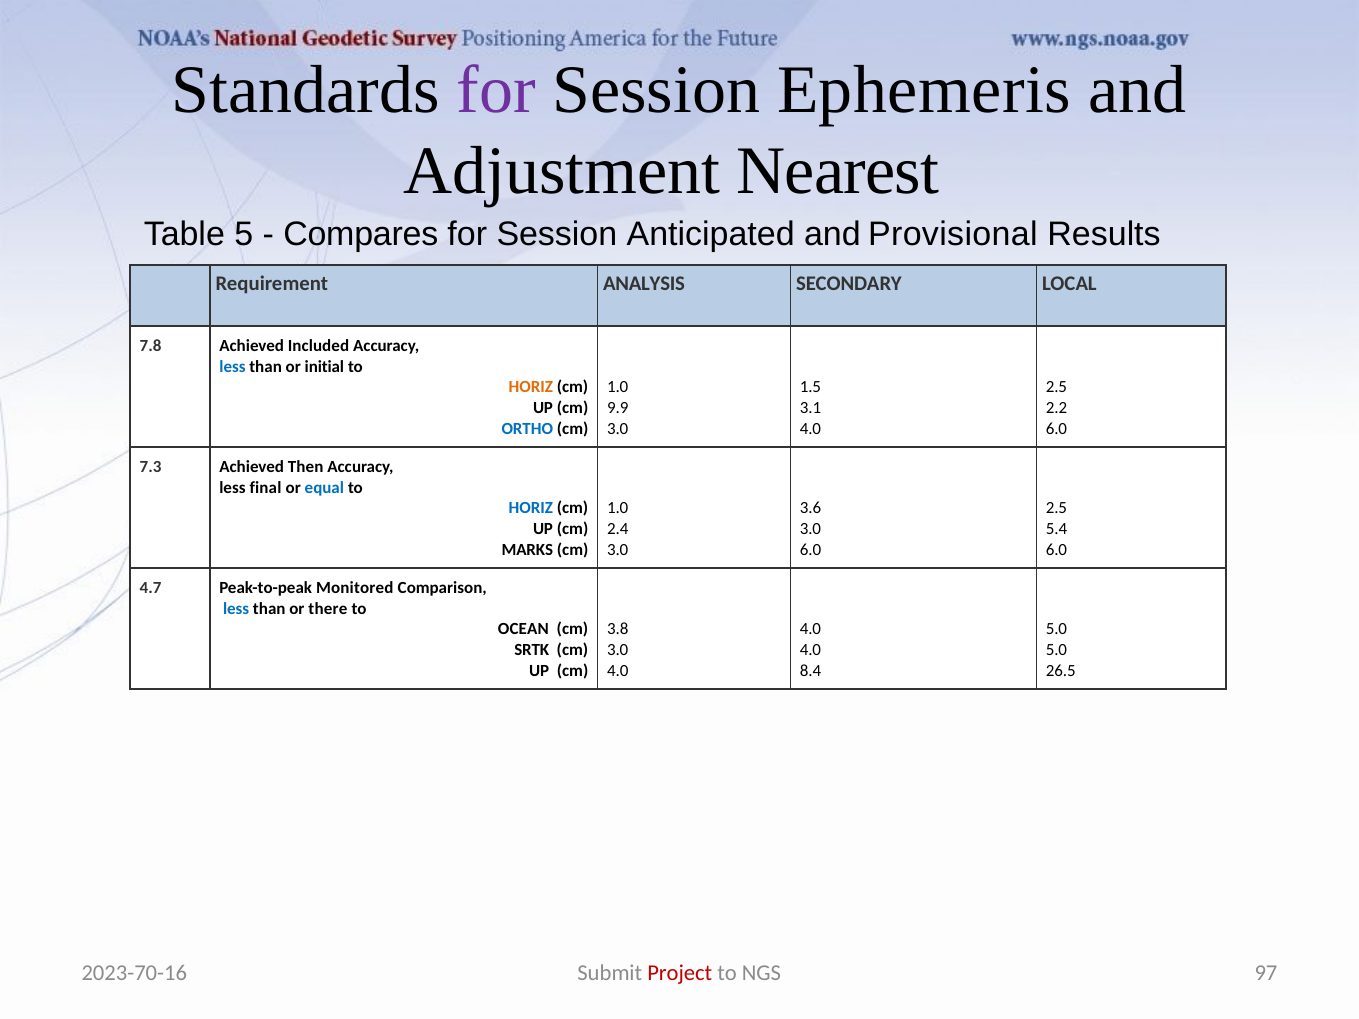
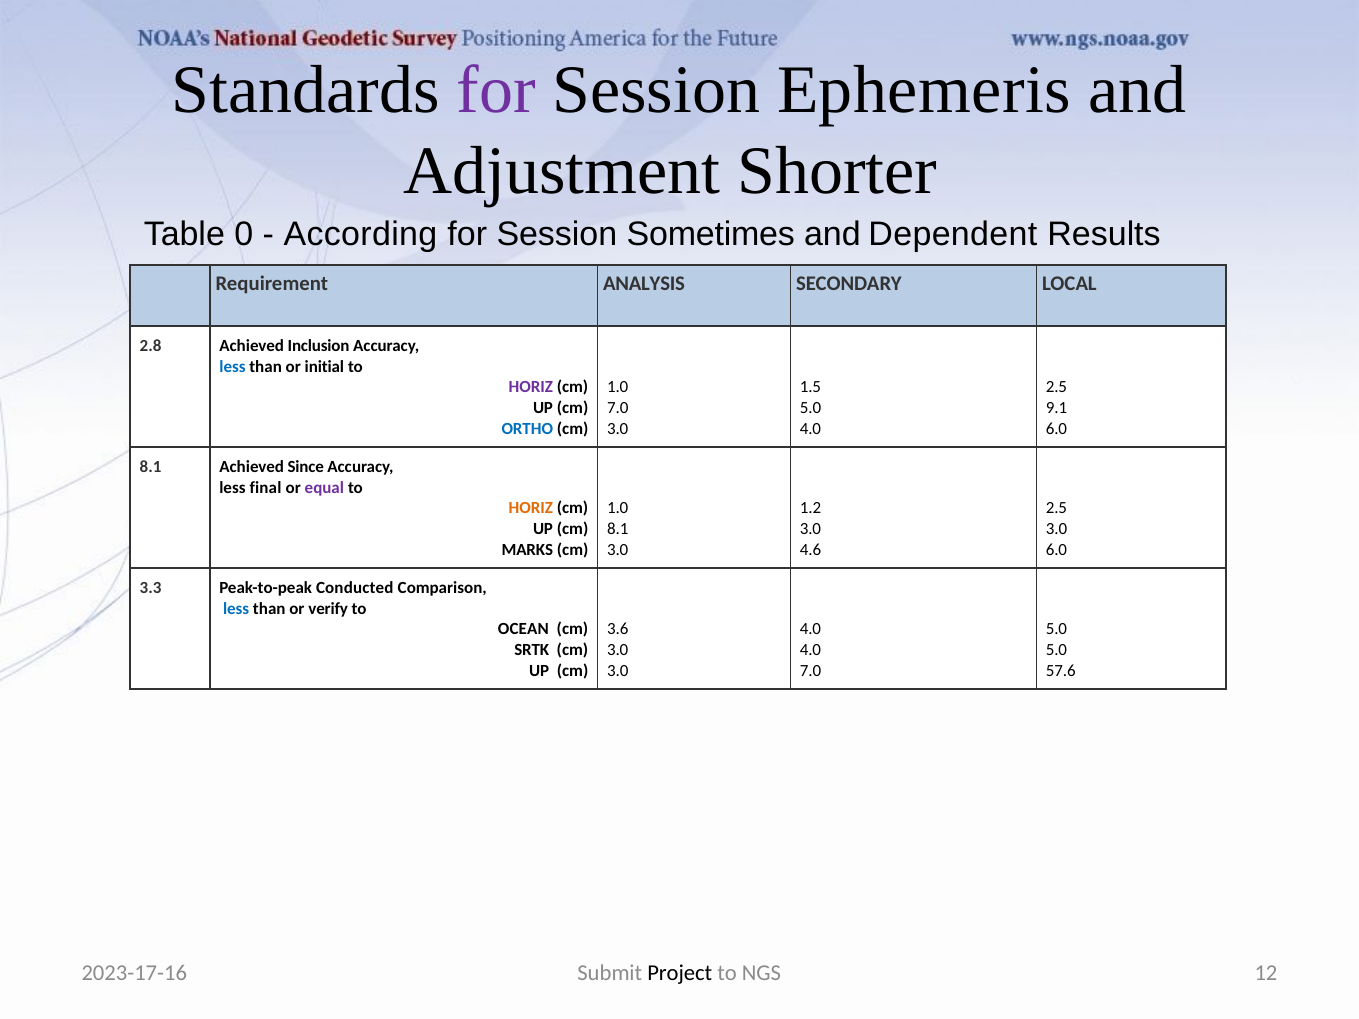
Nearest: Nearest -> Shorter
5: 5 -> 0
Compares: Compares -> According
Anticipated: Anticipated -> Sometimes
Provisional: Provisional -> Dependent
7.8: 7.8 -> 2.8
Included: Included -> Inclusion
HORIZ at (531, 387) colour: orange -> purple
9.9 at (618, 408): 9.9 -> 7.0
3.1 at (810, 408): 3.1 -> 5.0
2.2: 2.2 -> 9.1
7.3 at (151, 467): 7.3 -> 8.1
Then: Then -> Since
equal colour: blue -> purple
HORIZ at (531, 508) colour: blue -> orange
3.6: 3.6 -> 1.2
2.4 at (618, 529): 2.4 -> 8.1
5.4 at (1056, 529): 5.4 -> 3.0
6.0 at (810, 550): 6.0 -> 4.6
4.7: 4.7 -> 3.3
Monitored: Monitored -> Conducted
there: there -> verify
3.8: 3.8 -> 3.6
4.0 at (618, 671): 4.0 -> 3.0
8.4 at (810, 671): 8.4 -> 7.0
26.5: 26.5 -> 57.6
2023-70-16: 2023-70-16 -> 2023-17-16
Project colour: red -> black
97: 97 -> 12
